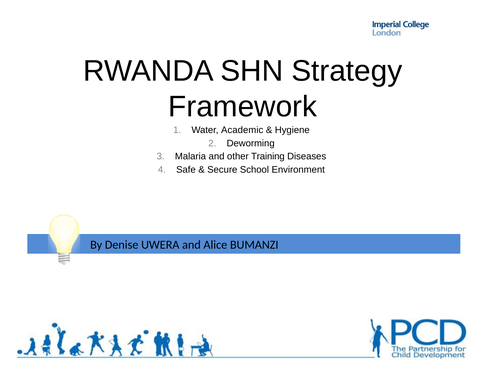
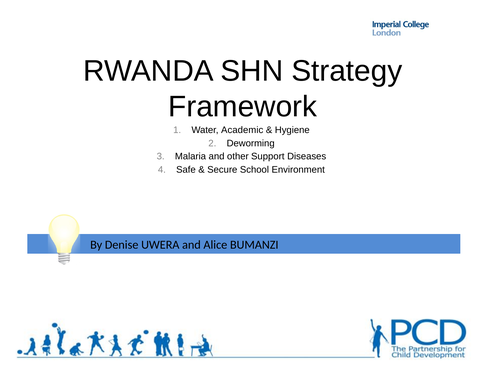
Training: Training -> Support
